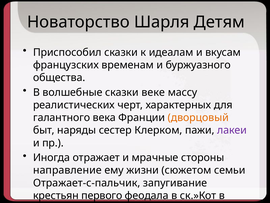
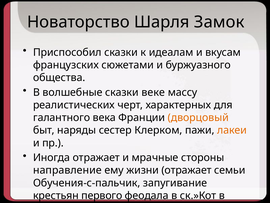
Детям: Детям -> Замок
временам: временам -> сюжетами
лакеи colour: purple -> orange
жизни сюжетом: сюжетом -> отражает
Отражает-с-пальчик: Отражает-с-пальчик -> Обучения-с-пальчик
